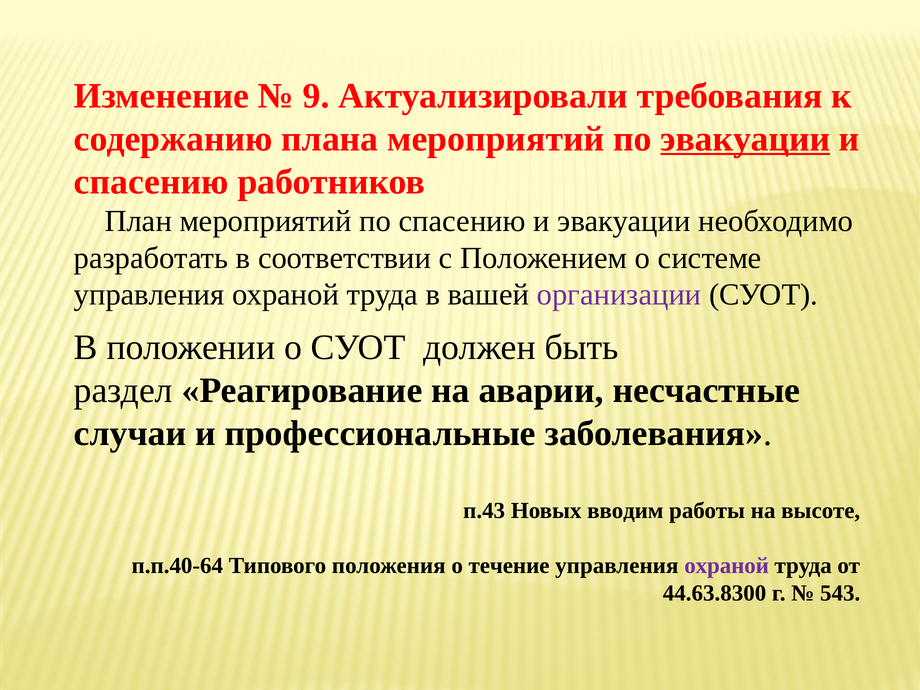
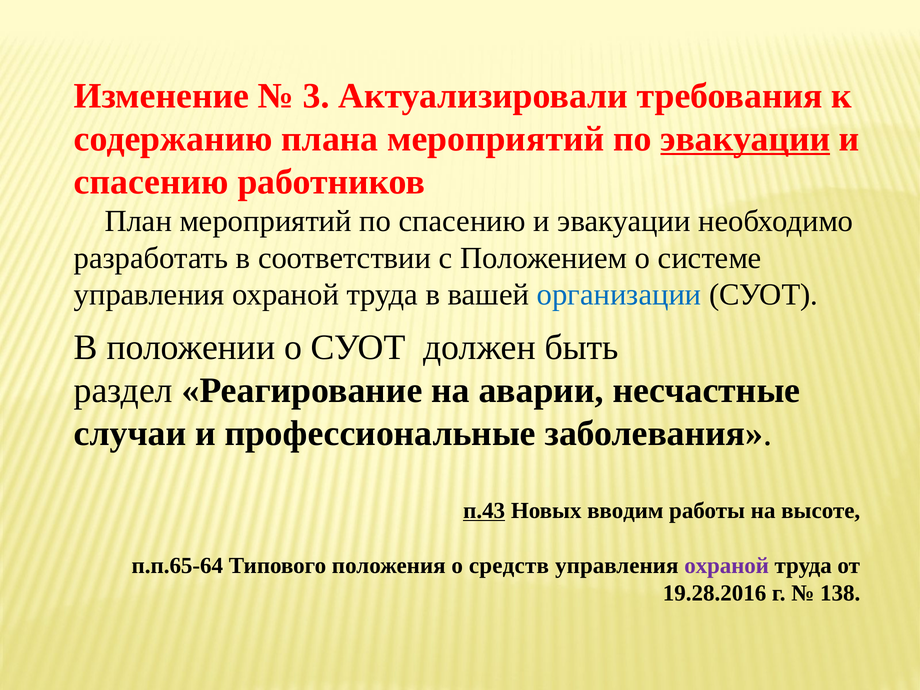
9: 9 -> 3
организации colour: purple -> blue
п.43 underline: none -> present
п.п.40-64: п.п.40-64 -> п.п.65-64
течение: течение -> средств
44.63.8300: 44.63.8300 -> 19.28.2016
543: 543 -> 138
